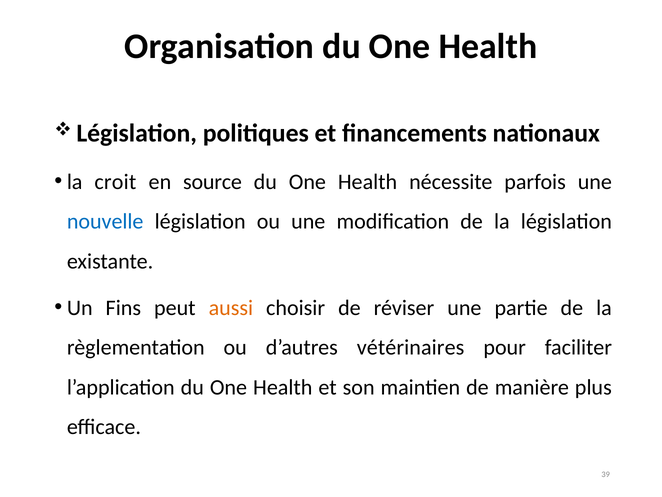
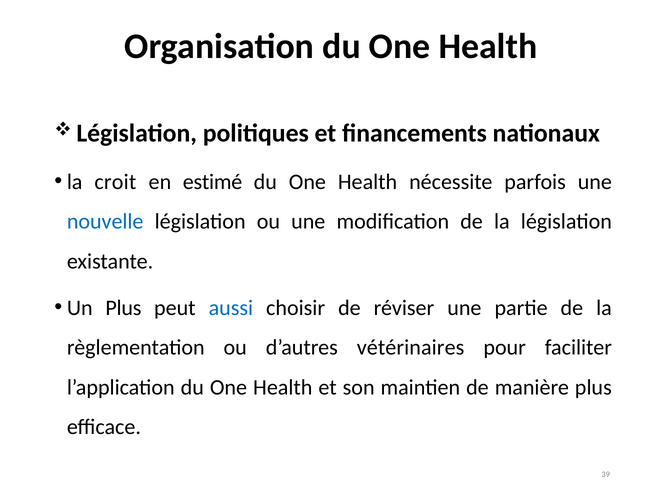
source: source -> estimé
Un Fins: Fins -> Plus
aussi colour: orange -> blue
